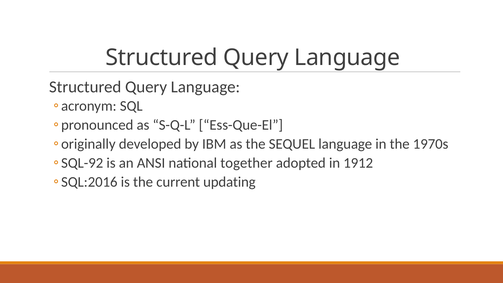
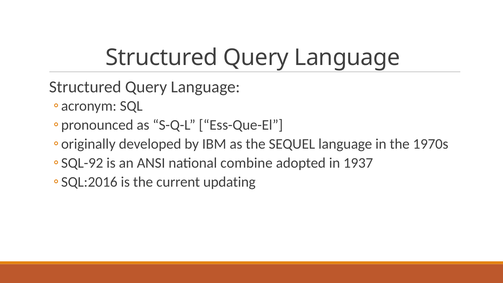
together: together -> combine
1912: 1912 -> 1937
